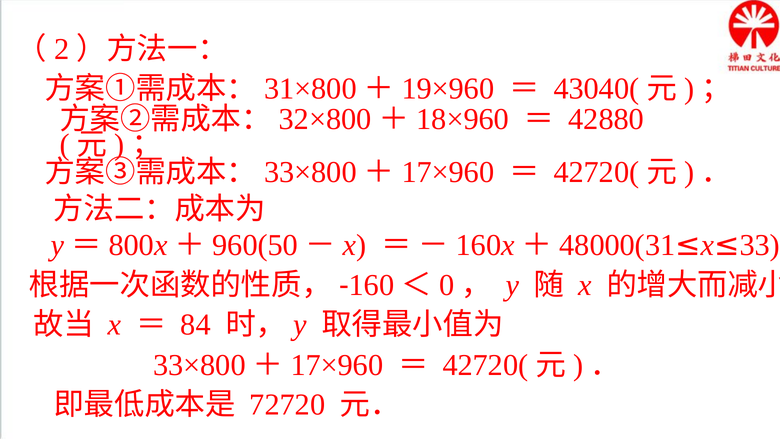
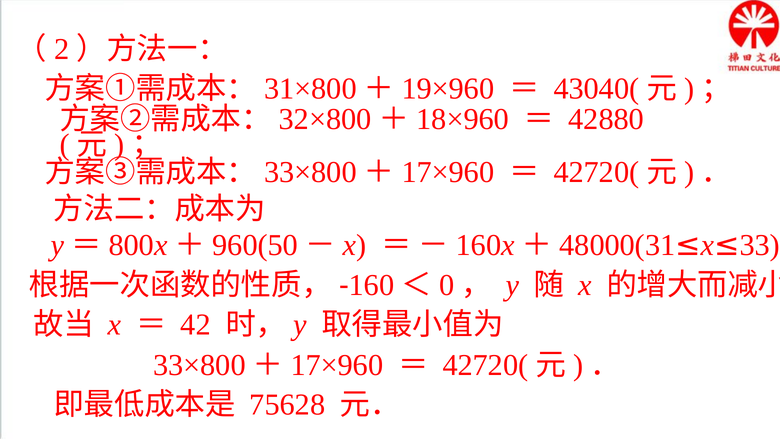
84: 84 -> 42
72720: 72720 -> 75628
